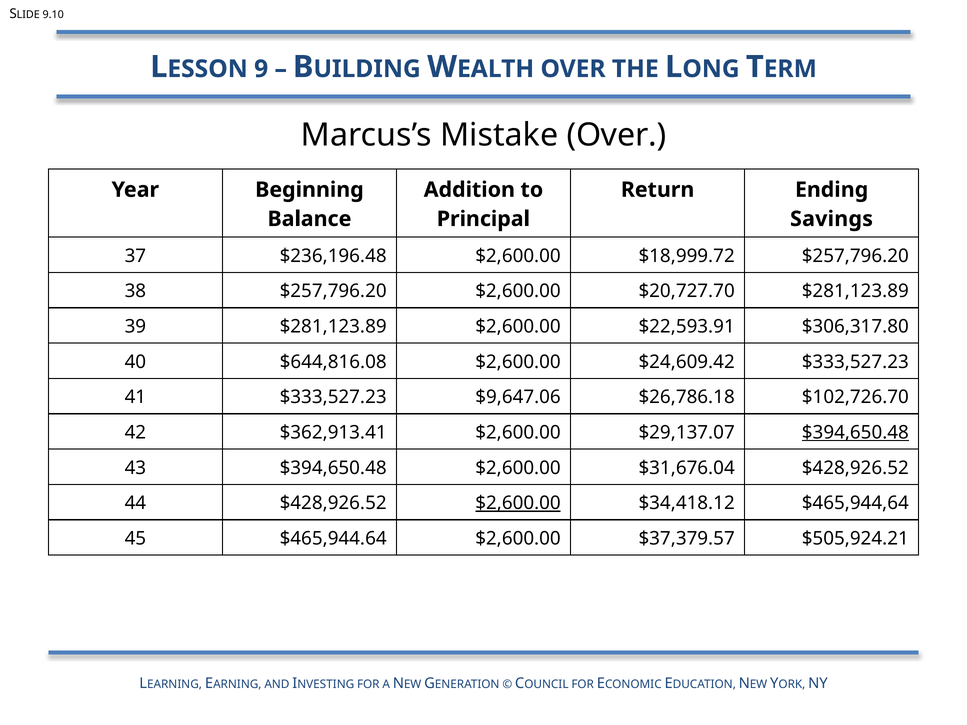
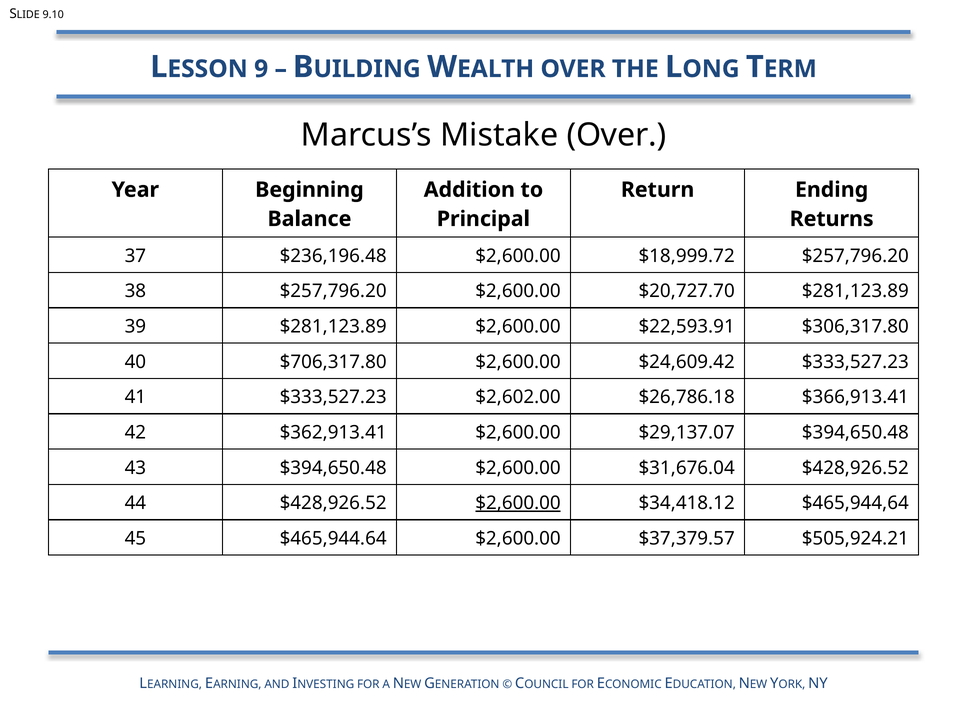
Savings: Savings -> Returns
$644,816.08: $644,816.08 -> $706,317.80
$9,647.06: $9,647.06 -> $2,602.00
$102,726.70: $102,726.70 -> $366,913.41
$394,650.48 at (855, 433) underline: present -> none
